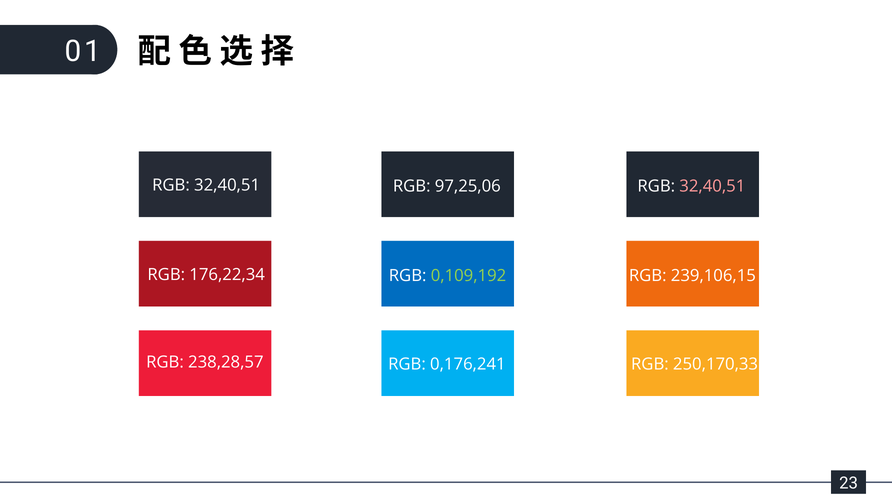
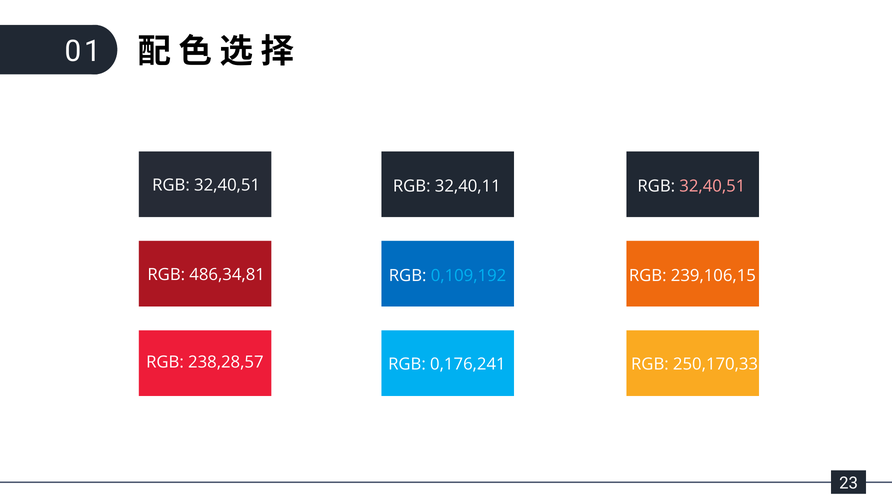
97,25,06: 97,25,06 -> 32,40,11
176,22,34: 176,22,34 -> 486,34,81
0,109,192 colour: light green -> light blue
